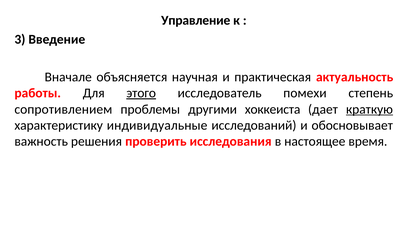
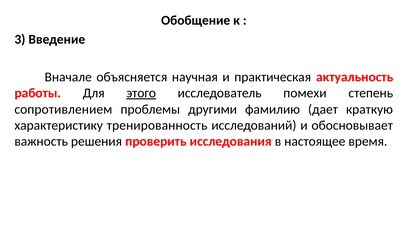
Управление: Управление -> Обобщение
хоккеиста: хоккеиста -> фамилию
краткую underline: present -> none
индивидуальные: индивидуальные -> тренированность
